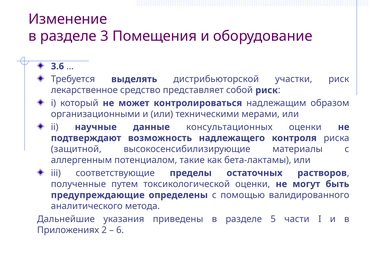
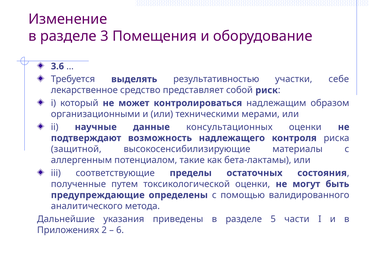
дистрибьюторской: дистрибьюторской -> результативностью
участки риск: риск -> себе
растворов: растворов -> состояния
